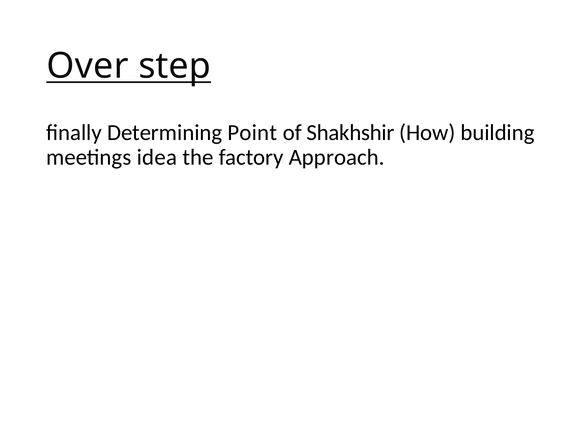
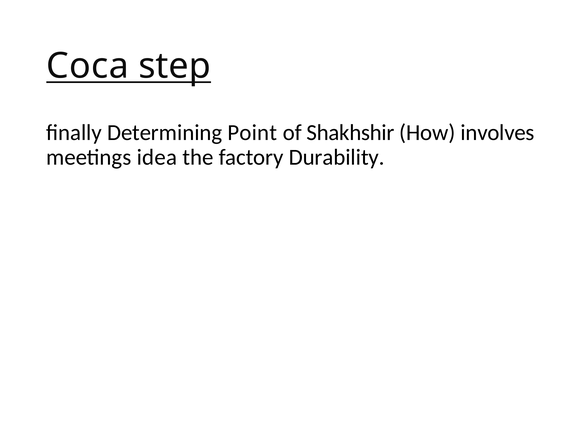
Over: Over -> Coca
building: building -> involves
Approach: Approach -> Durability
